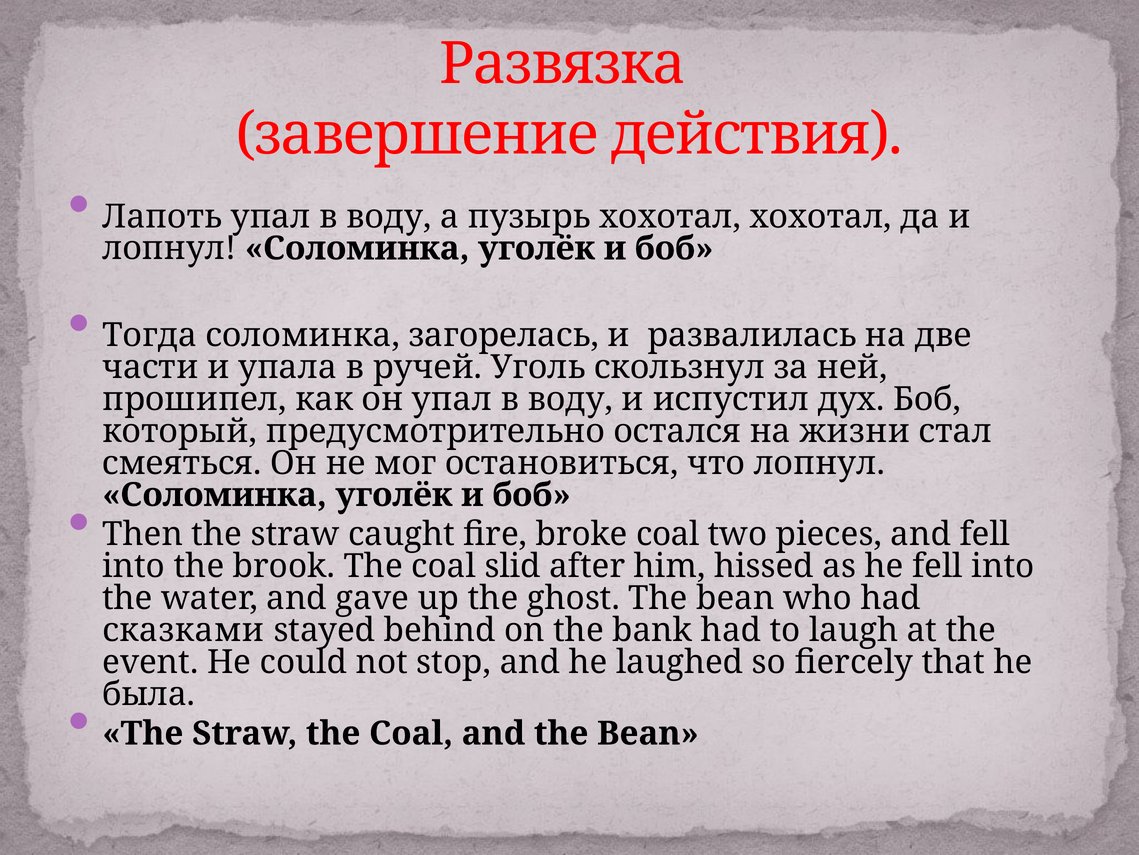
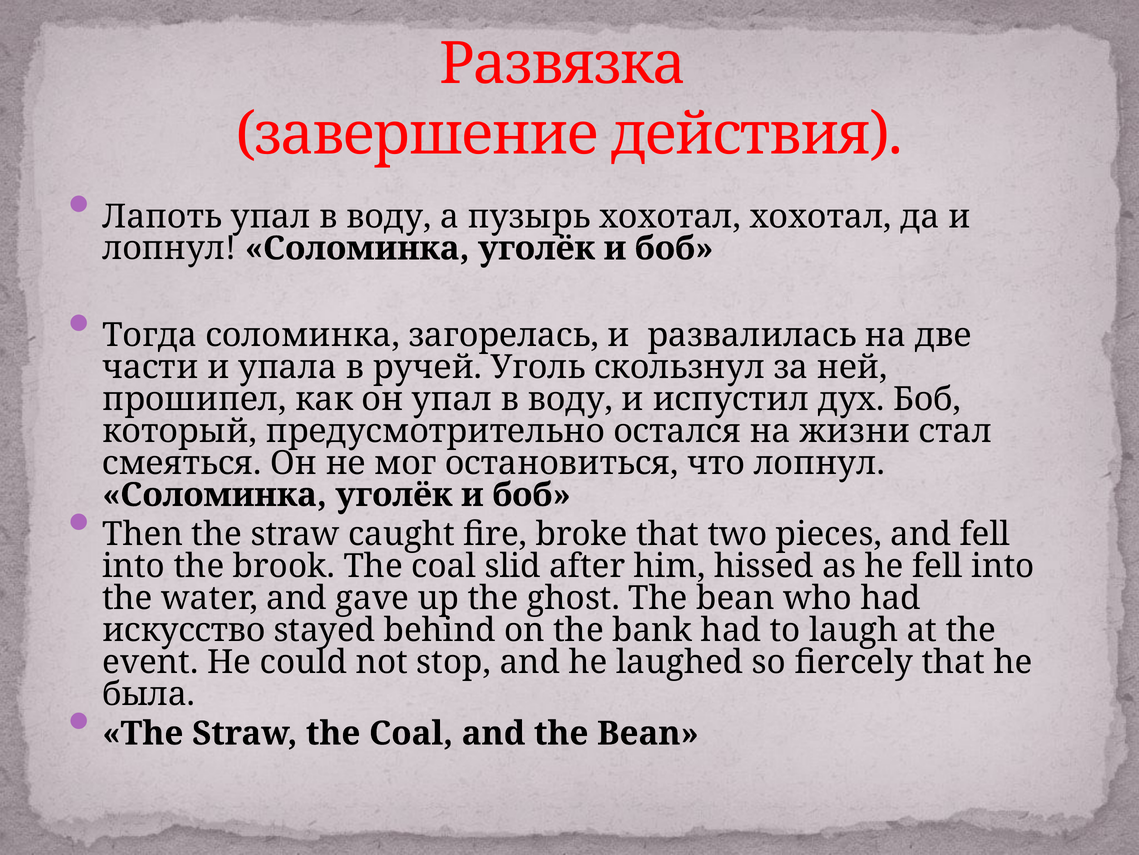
broke coal: coal -> that
сказками: сказками -> искусство
